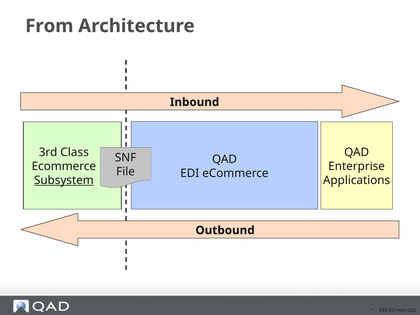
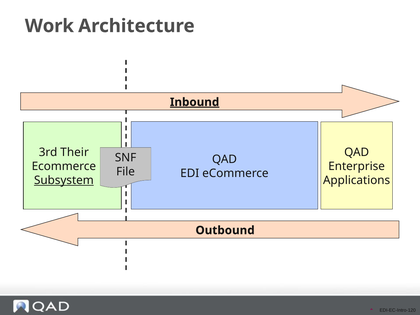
From: From -> Work
Inbound underline: none -> present
Class: Class -> Their
